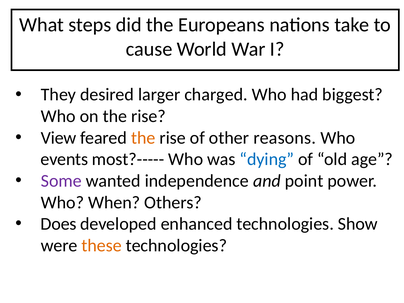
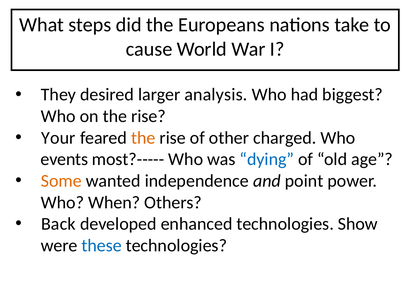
charged: charged -> analysis
View: View -> Your
reasons: reasons -> charged
Some colour: purple -> orange
Does: Does -> Back
these colour: orange -> blue
